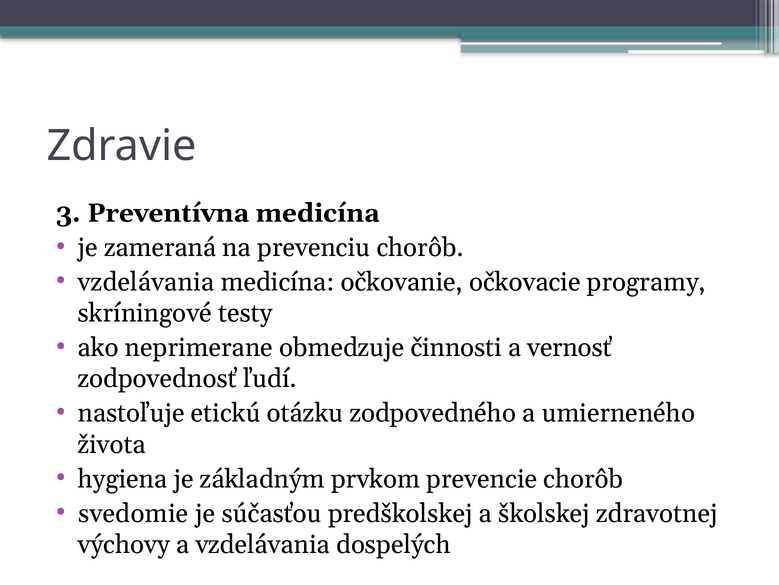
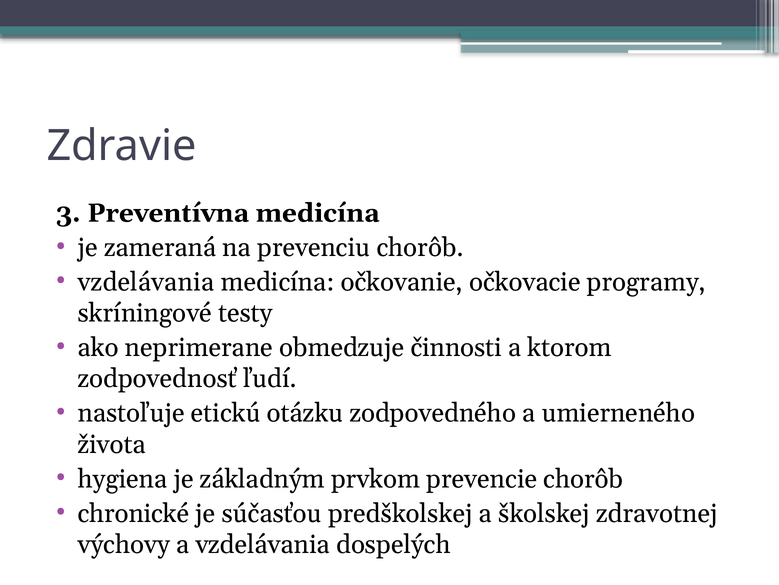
vernosť: vernosť -> ktorom
svedomie: svedomie -> chronické
